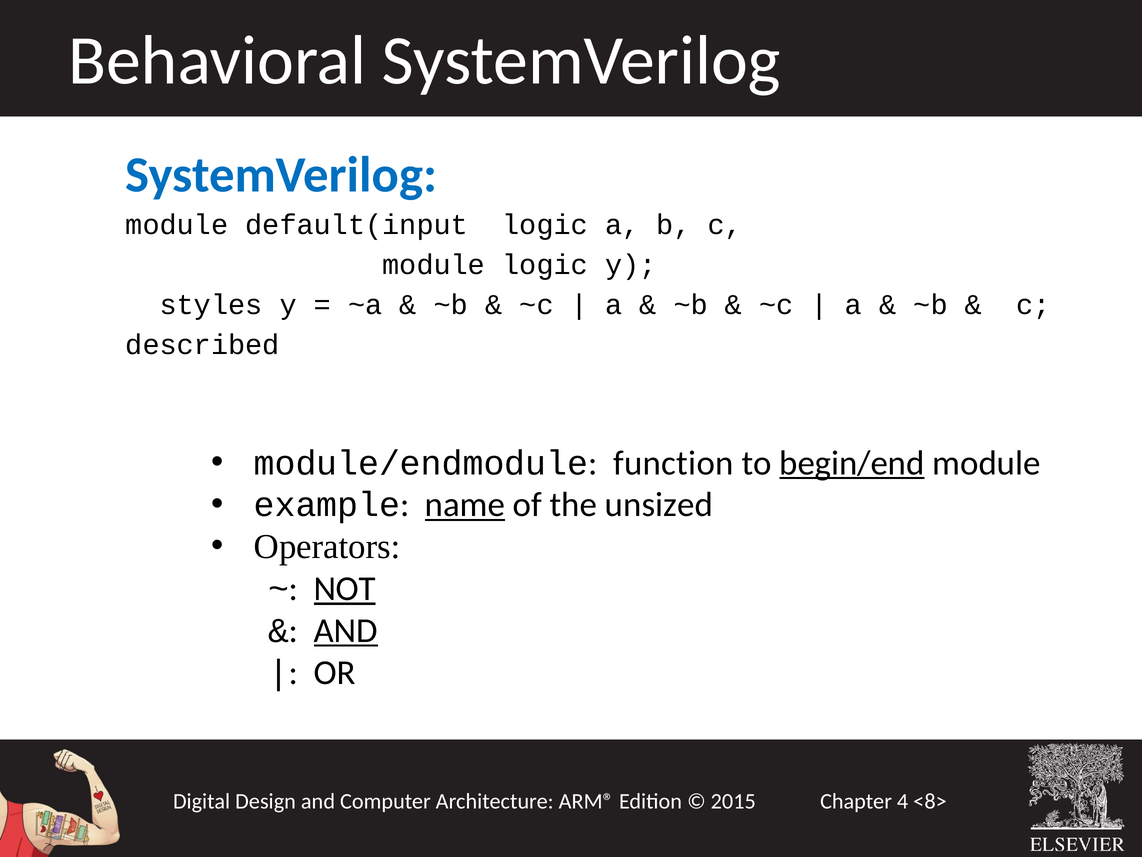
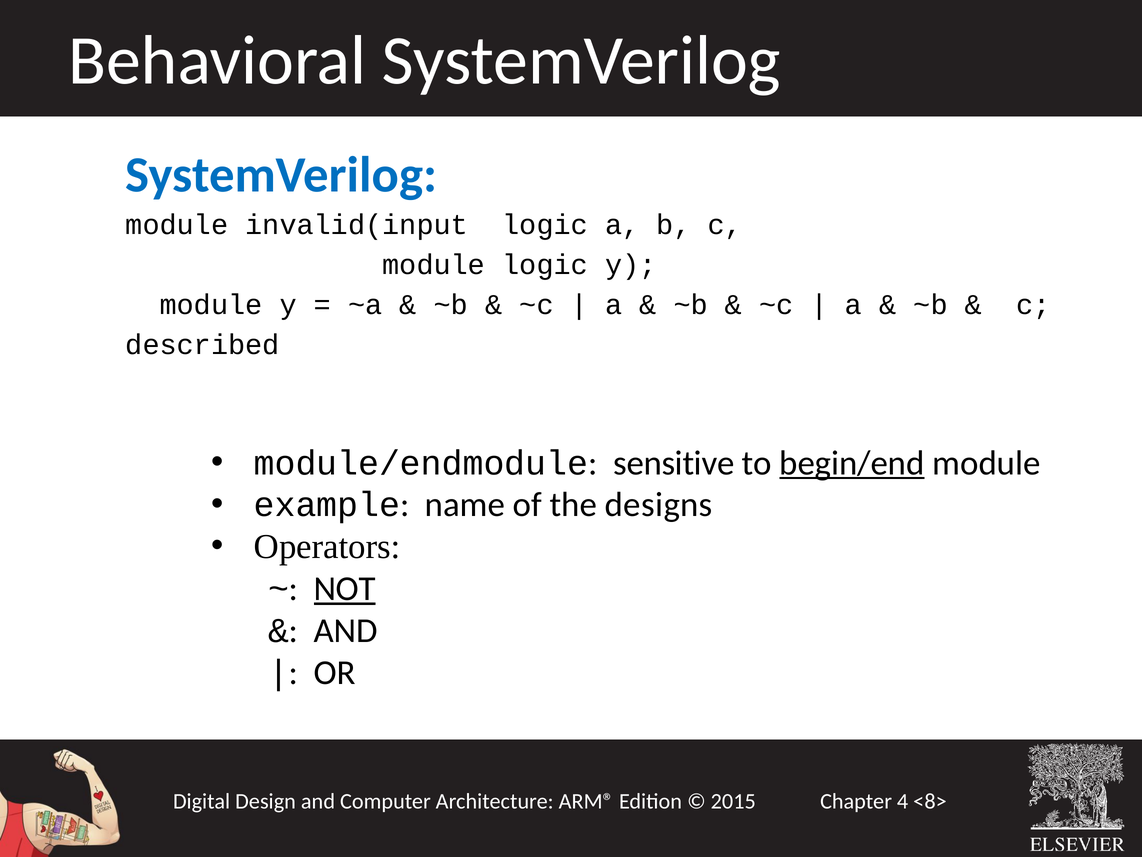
default(input: default(input -> invalid(input
styles at (211, 305): styles -> module
function: function -> sensitive
name underline: present -> none
unsized: unsized -> designs
AND at (346, 630) underline: present -> none
